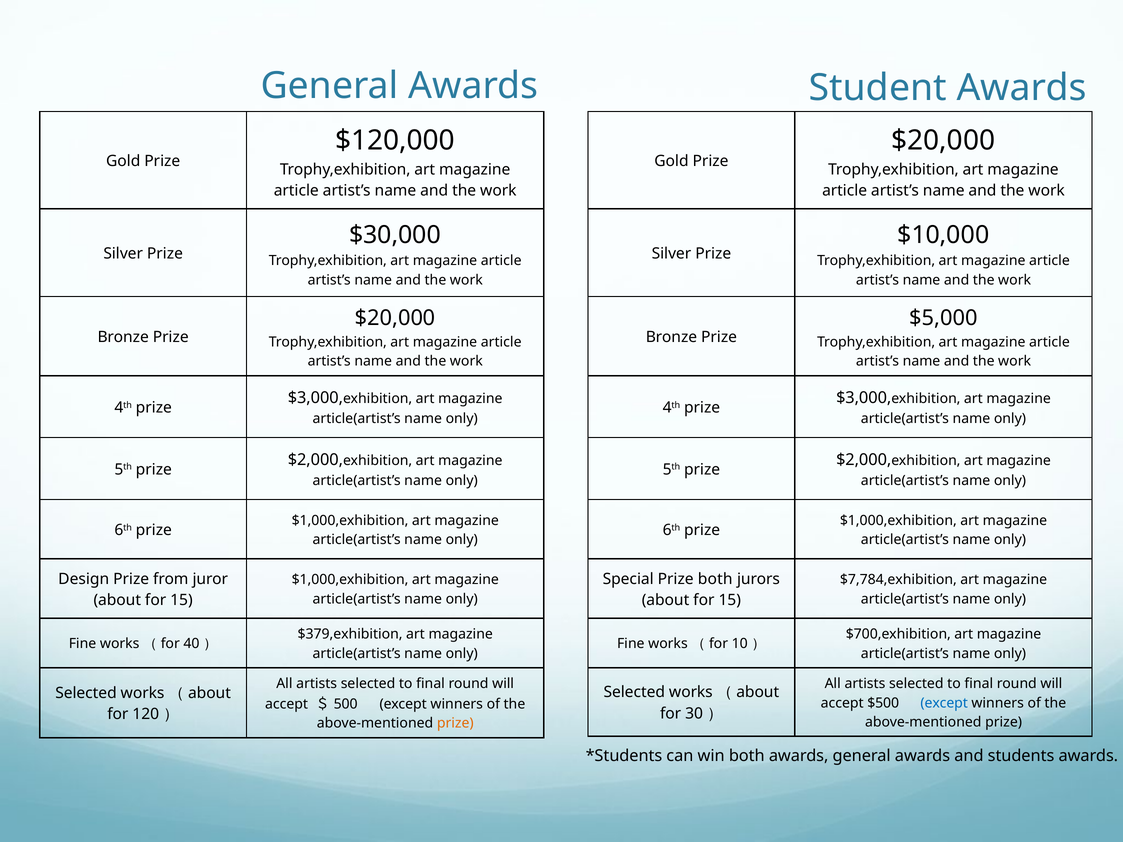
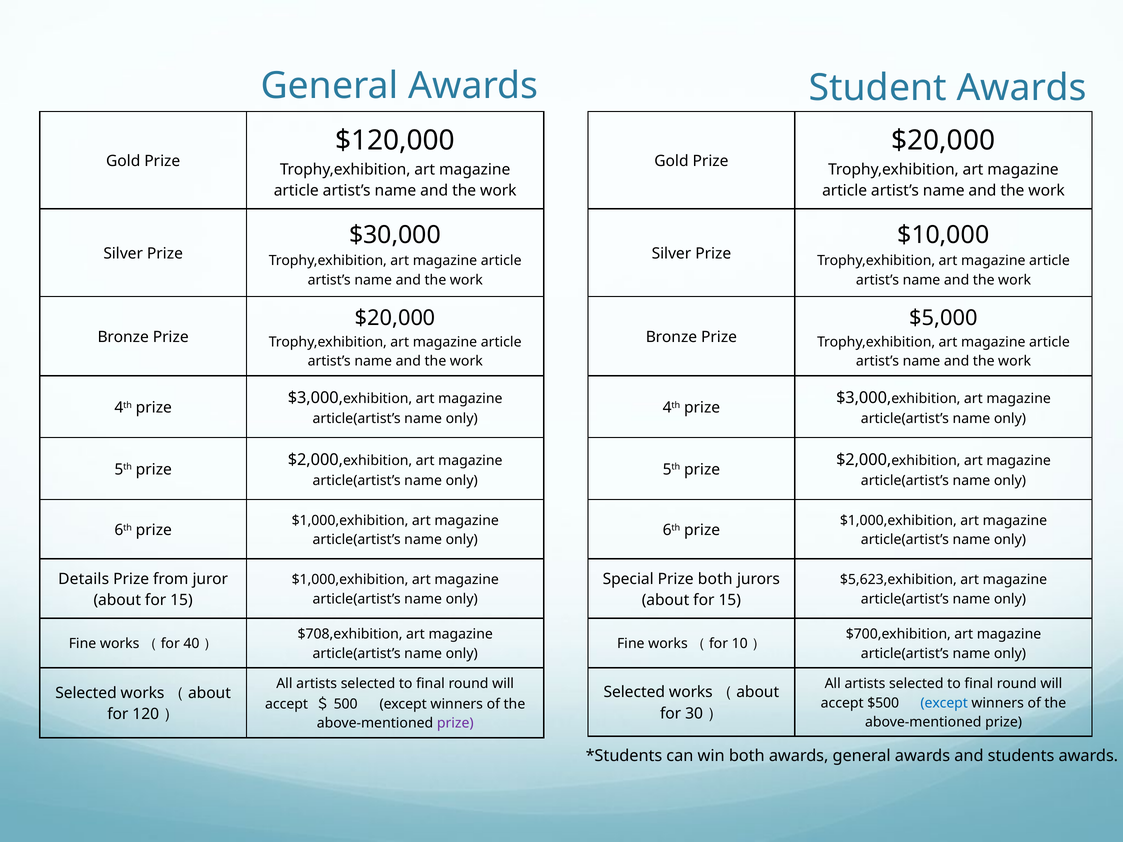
Design: Design -> Details
$7,784,exhibition: $7,784,exhibition -> $5,623,exhibition
$379,exhibition: $379,exhibition -> $708,exhibition
prize at (455, 723) colour: orange -> purple
